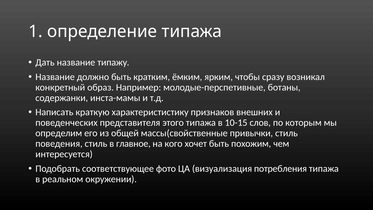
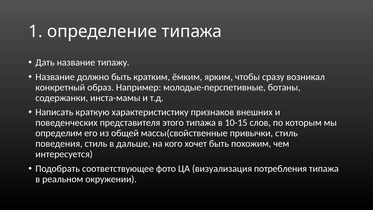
главное: главное -> дальше
